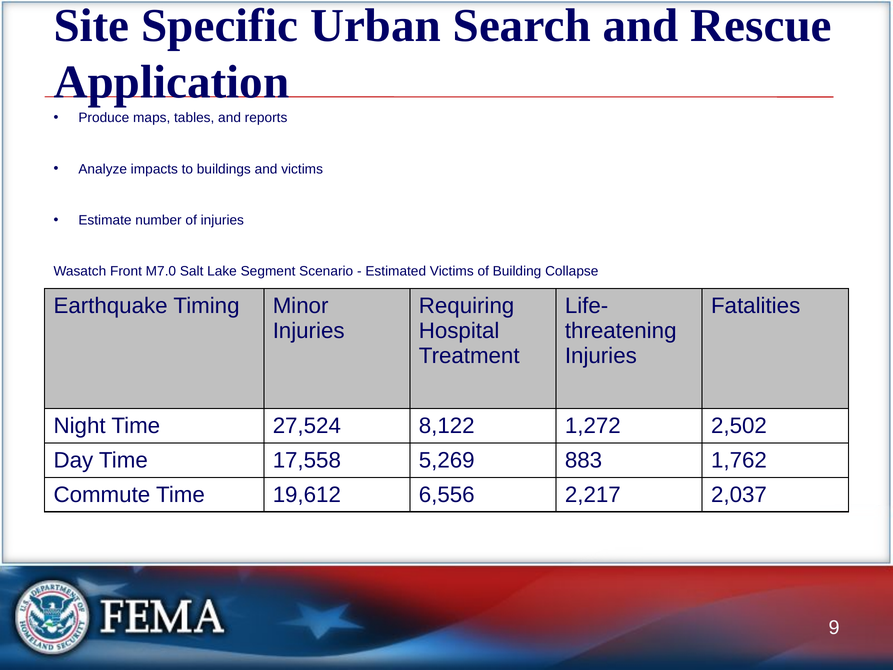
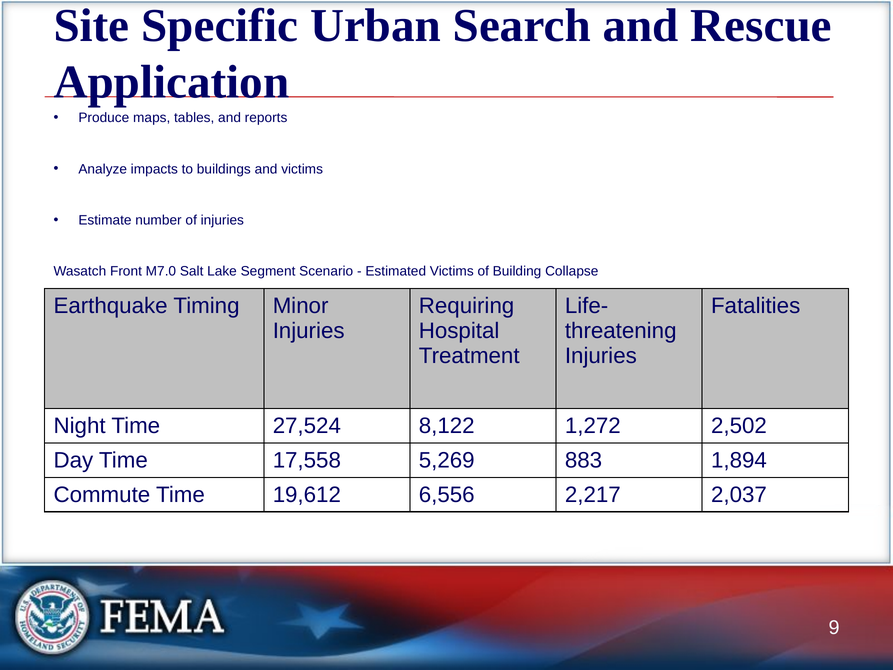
1,762: 1,762 -> 1,894
